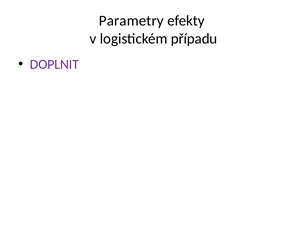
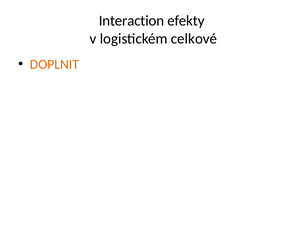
Parametry: Parametry -> Interaction
případu: případu -> celkové
DOPLNIT colour: purple -> orange
